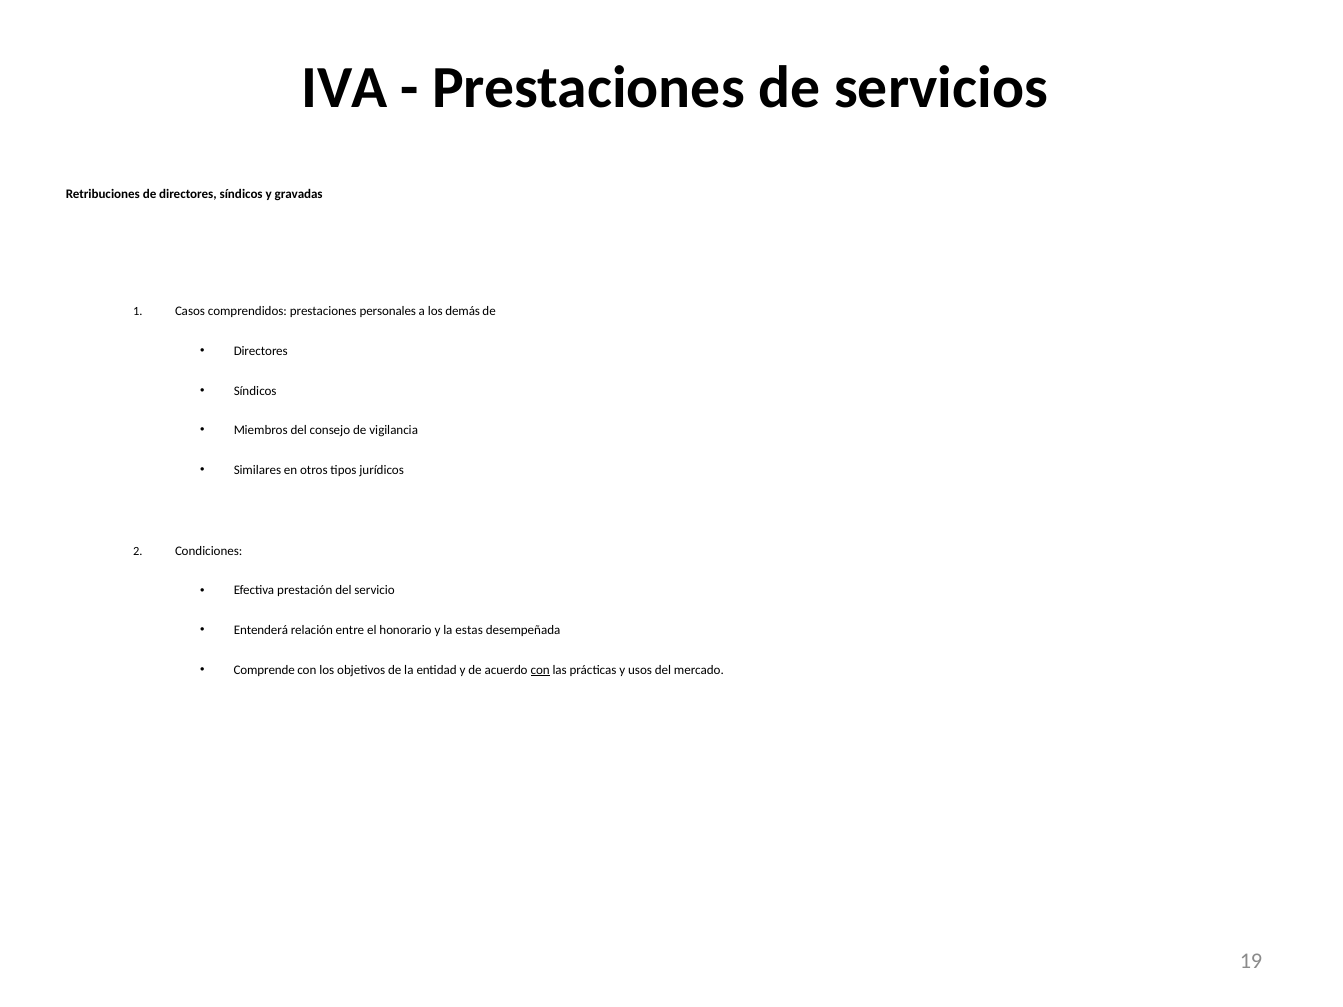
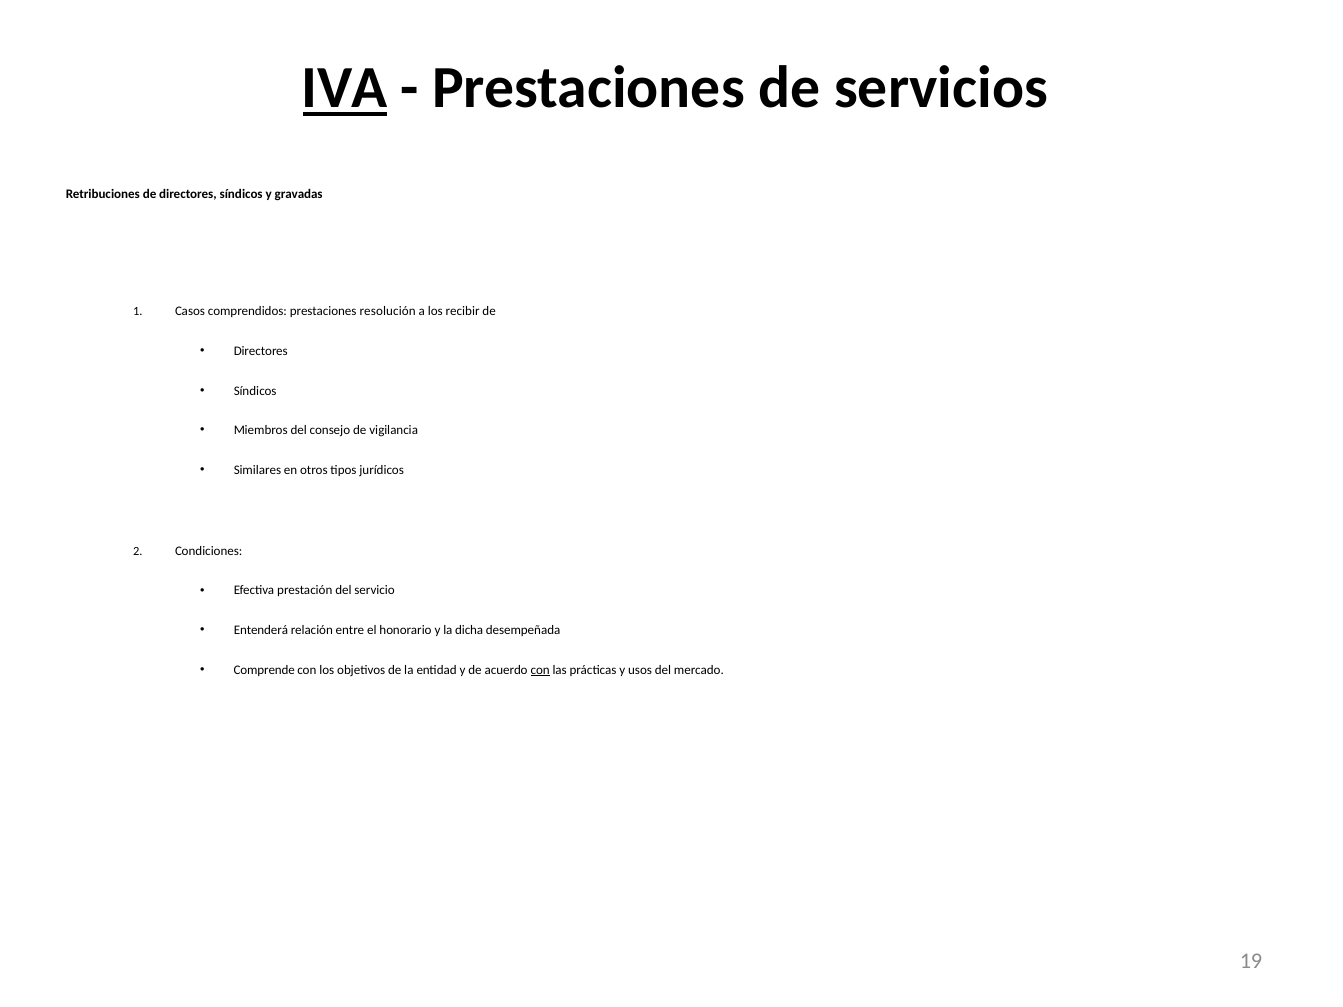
IVA underline: none -> present
personales: personales -> resolución
demás: demás -> recibir
estas: estas -> dicha
